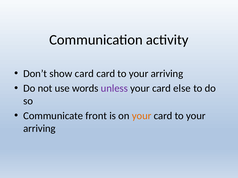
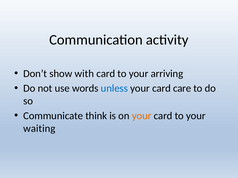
show card: card -> with
unless colour: purple -> blue
else: else -> care
front: front -> think
arriving at (39, 129): arriving -> waiting
